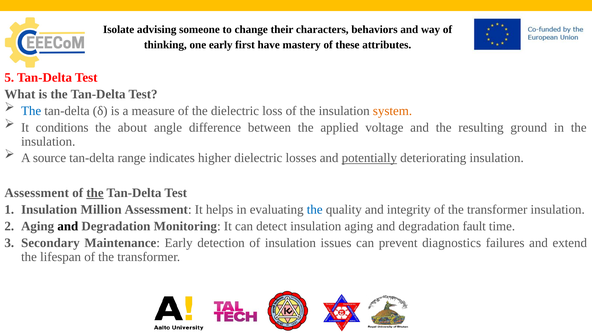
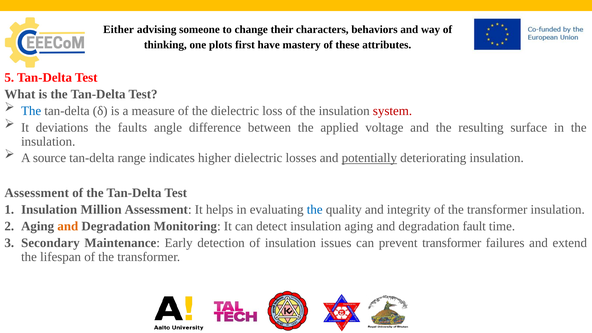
Isolate: Isolate -> Either
one early: early -> plots
system colour: orange -> red
conditions: conditions -> deviations
about: about -> faults
ground: ground -> surface
the at (95, 193) underline: present -> none
and at (68, 226) colour: black -> orange
prevent diagnostics: diagnostics -> transformer
